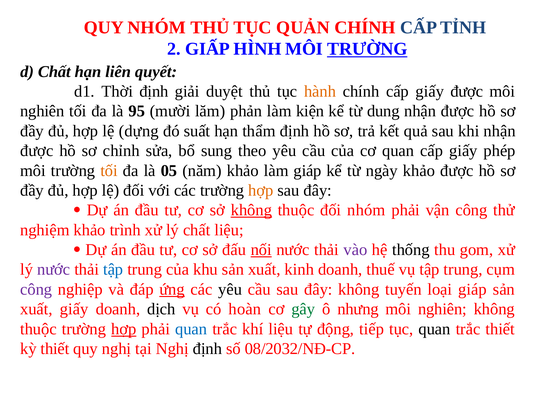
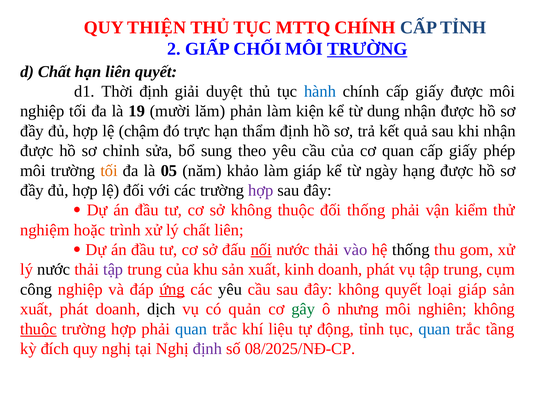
QUY NHÓM: NHÓM -> THIỆN
QUẢN: QUẢN -> MTTQ
HÌNH: HÌNH -> CHỐI
hành colour: orange -> blue
nghiên at (42, 111): nghiên -> nghiệp
95: 95 -> 19
dựng: dựng -> chậm
suất: suất -> trực
ngày khảo: khảo -> hạng
hợp at (261, 190) colour: orange -> purple
không at (251, 210) underline: present -> none
đối nhóm: nhóm -> thống
vận công: công -> kiểm
nghiệm khảo: khảo -> hoặc
chất liệu: liệu -> liên
nước at (54, 270) colour: purple -> black
tập at (113, 270) colour: blue -> purple
doanh thuế: thuế -> phát
công at (36, 289) colour: purple -> black
không tuyến: tuyến -> quyết
xuất giấy: giấy -> phát
hoàn: hoàn -> quản
thuộc at (38, 329) underline: none -> present
hợp at (124, 329) underline: present -> none
động tiếp: tiếp -> tỉnh
quan at (435, 329) colour: black -> blue
trắc thiết: thiết -> tầng
kỳ thiết: thiết -> đích
định at (207, 349) colour: black -> purple
08/2032/NĐ-CP: 08/2032/NĐ-CP -> 08/2025/NĐ-CP
